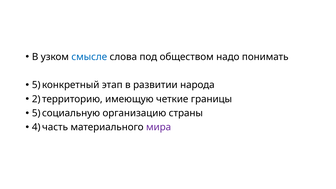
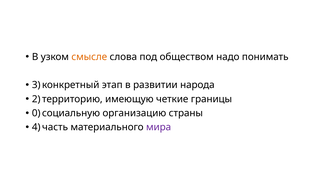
смысле colour: blue -> orange
5 at (36, 85): 5 -> 3
5 at (36, 113): 5 -> 0
